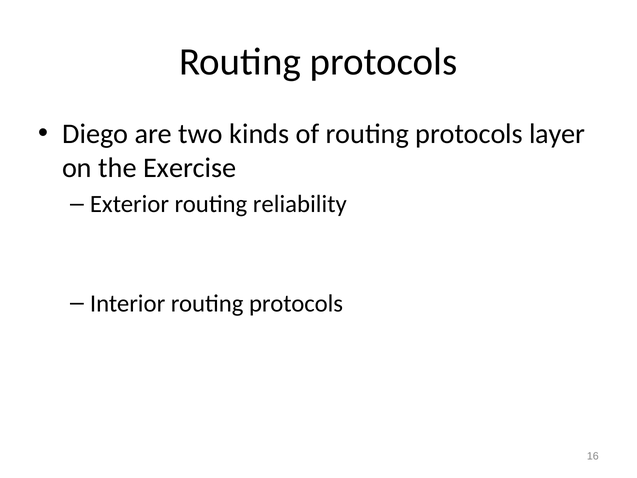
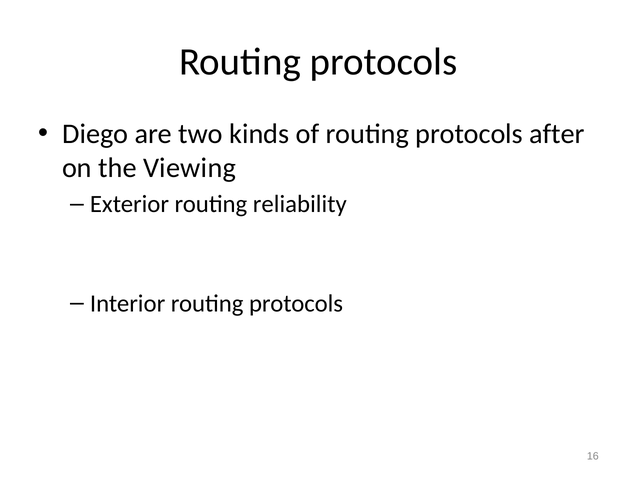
layer: layer -> after
Exercise: Exercise -> Viewing
